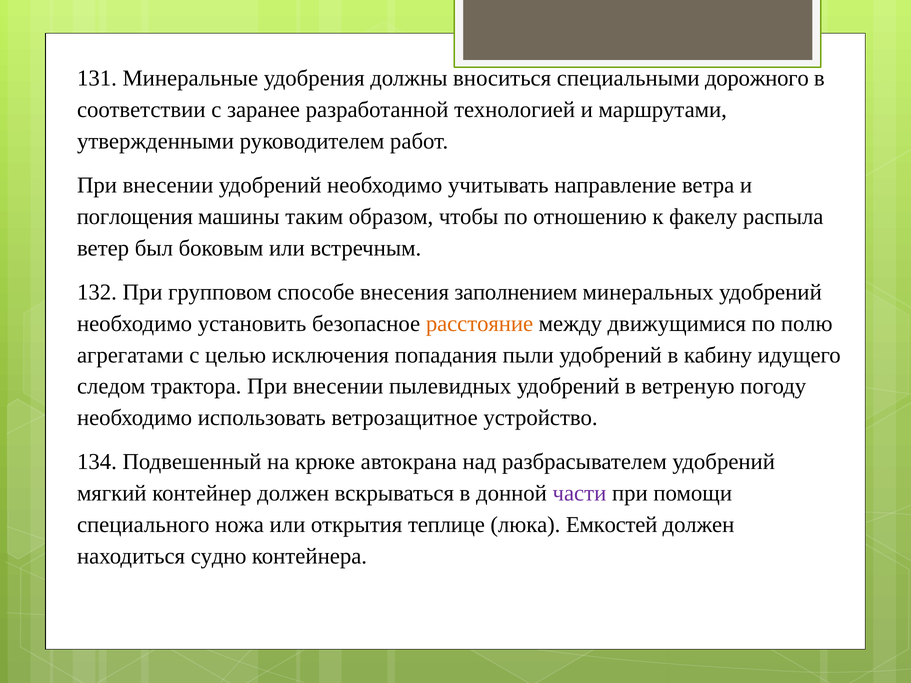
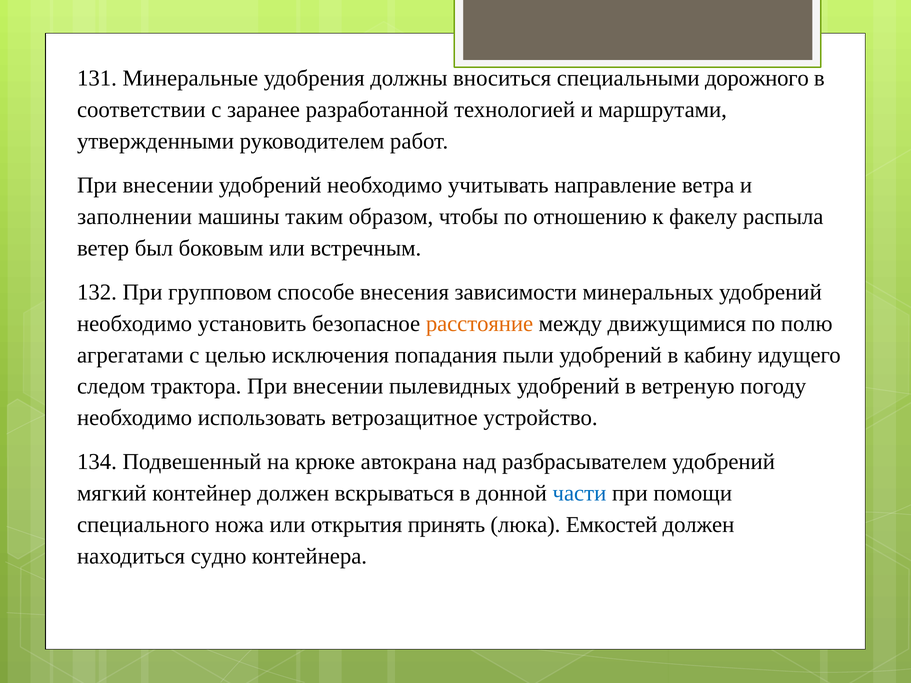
поглощения: поглощения -> заполнении
заполнением: заполнением -> зависимости
части colour: purple -> blue
теплице: теплице -> принять
